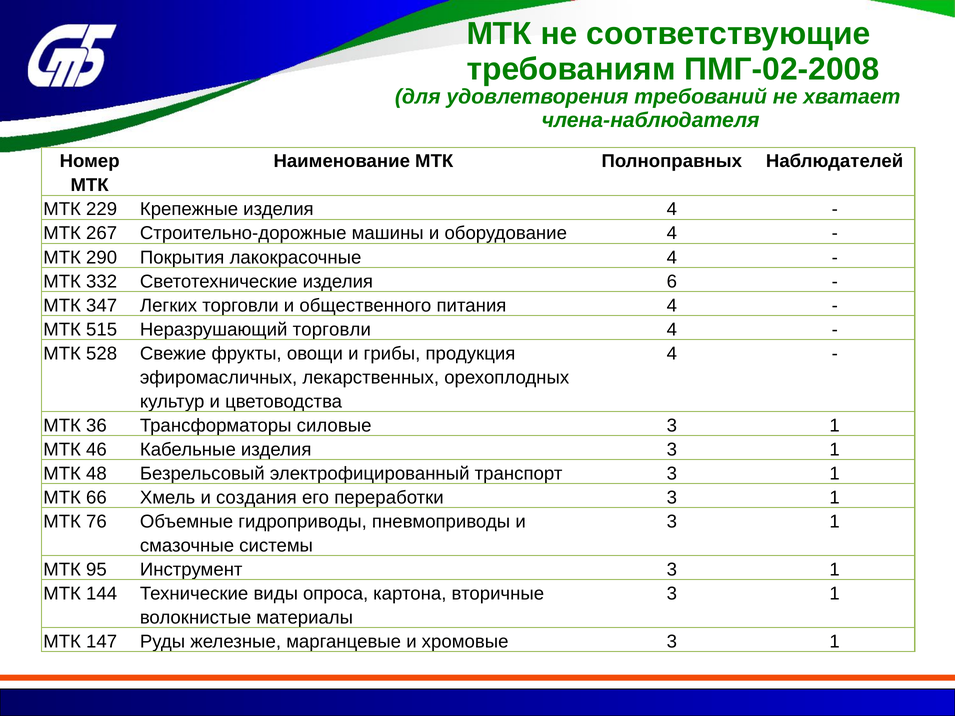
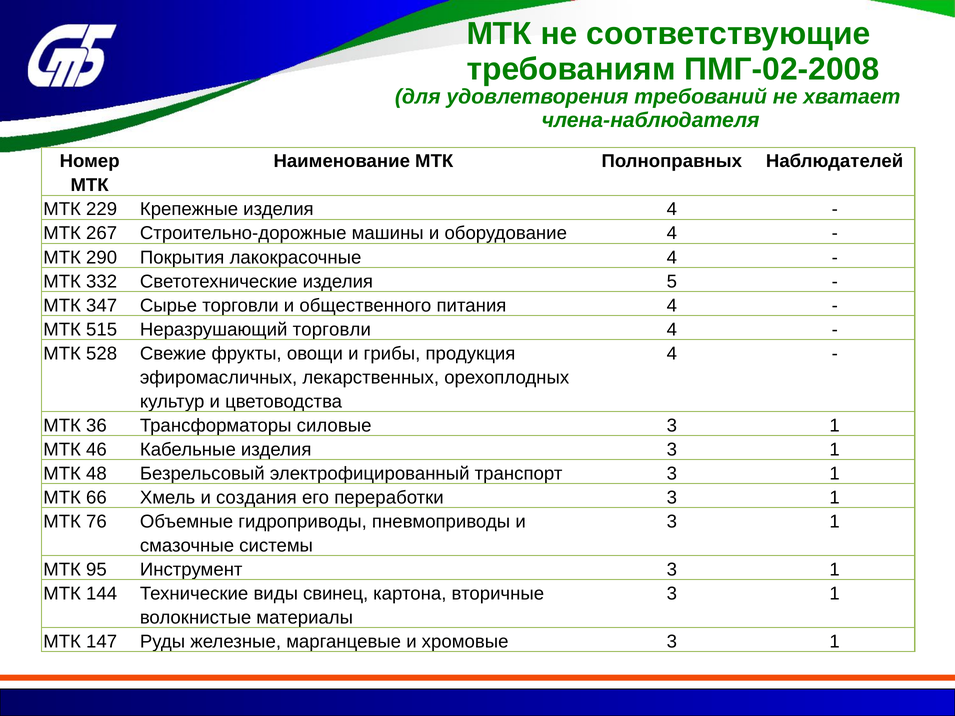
6: 6 -> 5
Легких: Легких -> Сырье
опроса: опроса -> свинец
